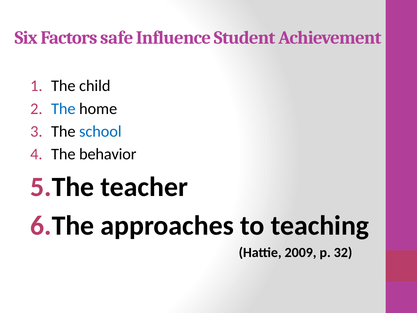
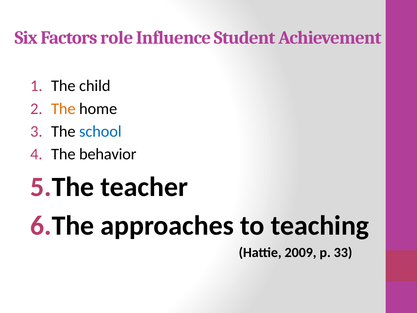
safe: safe -> role
The at (63, 109) colour: blue -> orange
32: 32 -> 33
